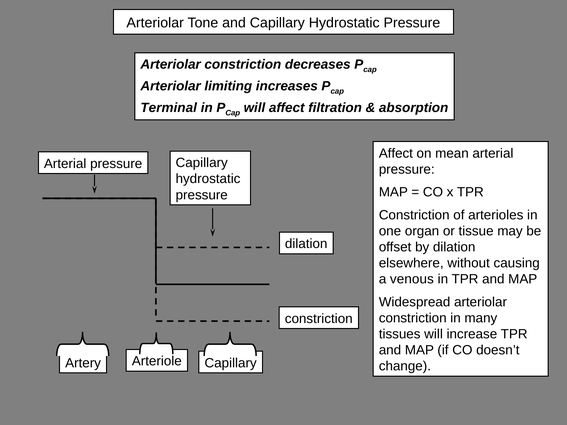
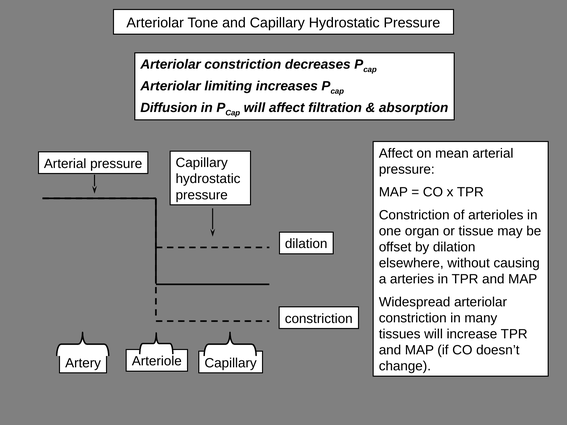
Terminal: Terminal -> Diffusion
venous: venous -> arteries
